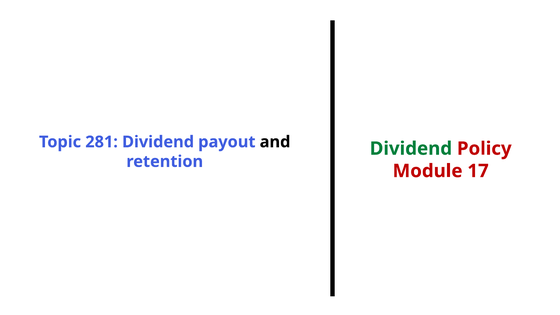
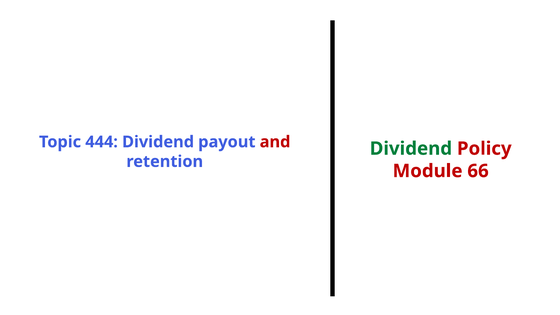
281: 281 -> 444
and colour: black -> red
17: 17 -> 66
